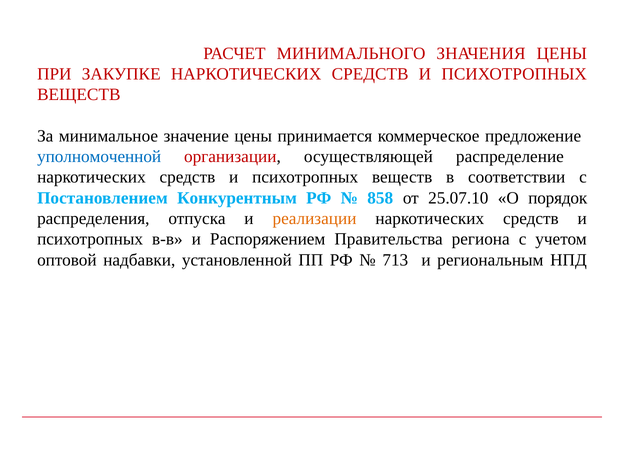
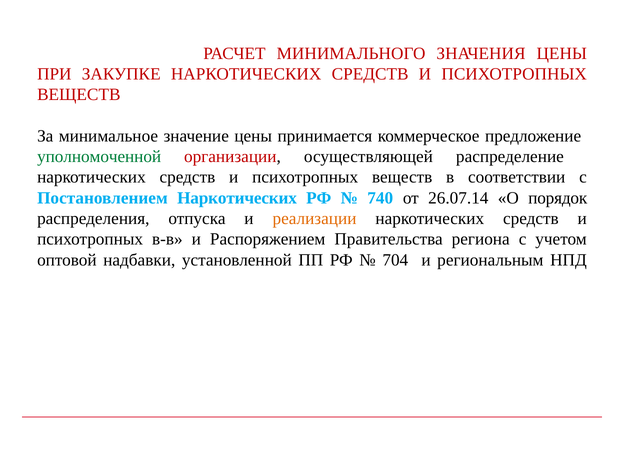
уполномоченной colour: blue -> green
Постановлением Конкурентным: Конкурентным -> Наркотических
858: 858 -> 740
25.07.10: 25.07.10 -> 26.07.14
713: 713 -> 704
